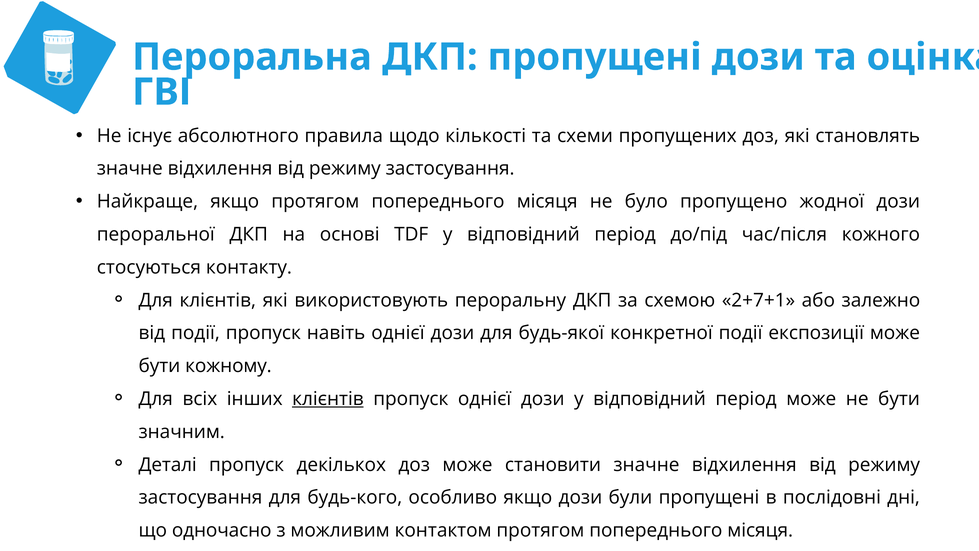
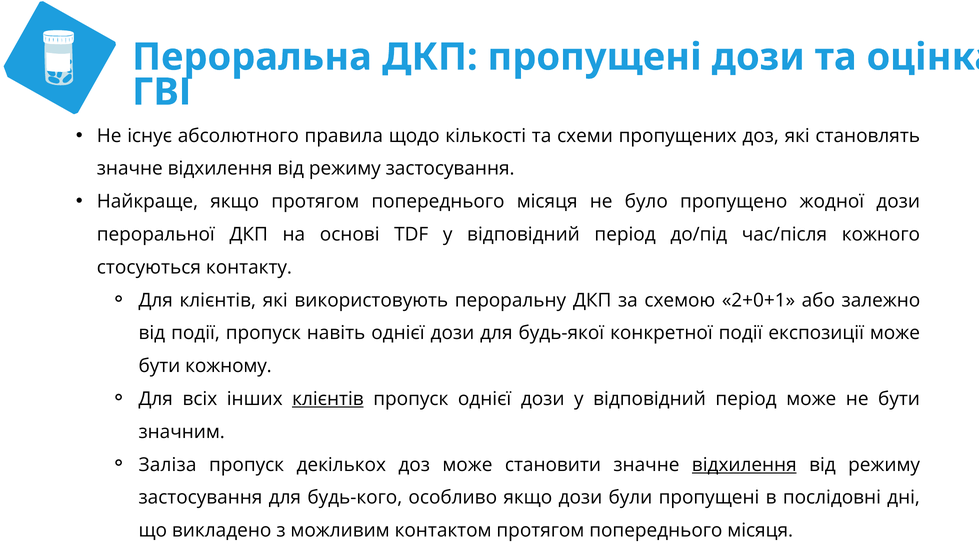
2+7+1: 2+7+1 -> 2+0+1
Деталі: Деталі -> Заліза
відхилення at (744, 464) underline: none -> present
одночасно: одночасно -> викладено
